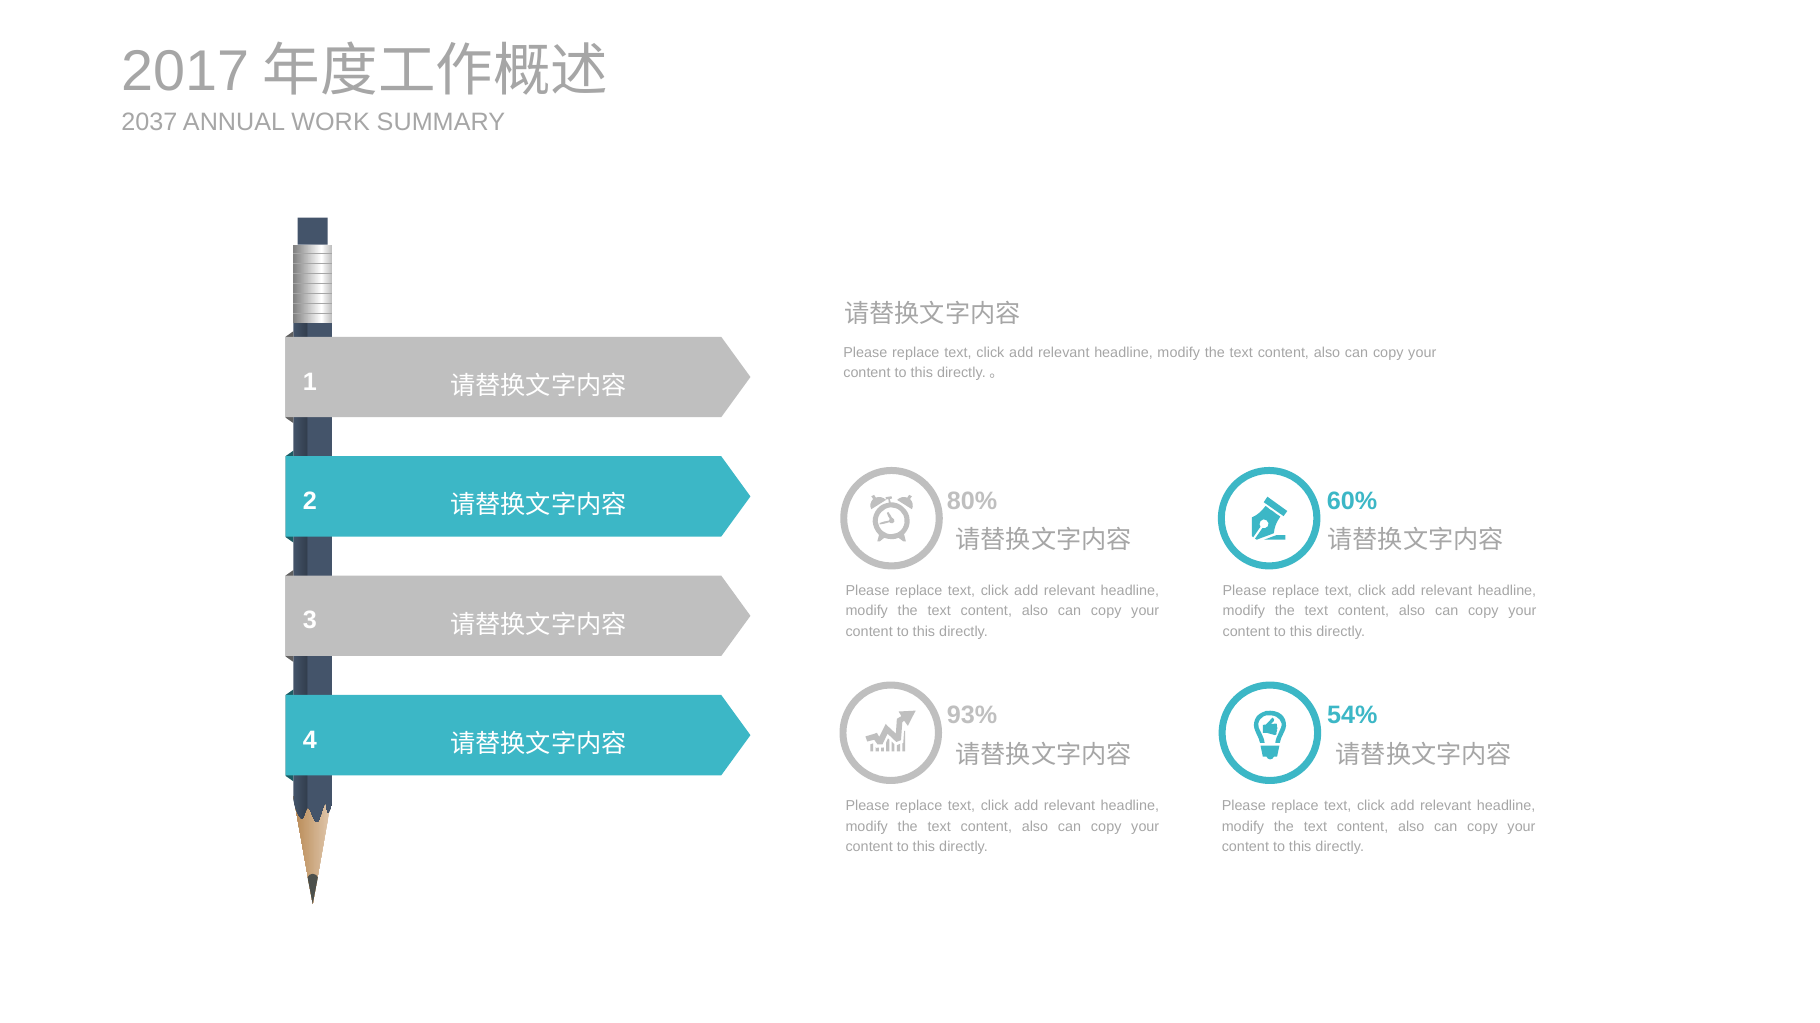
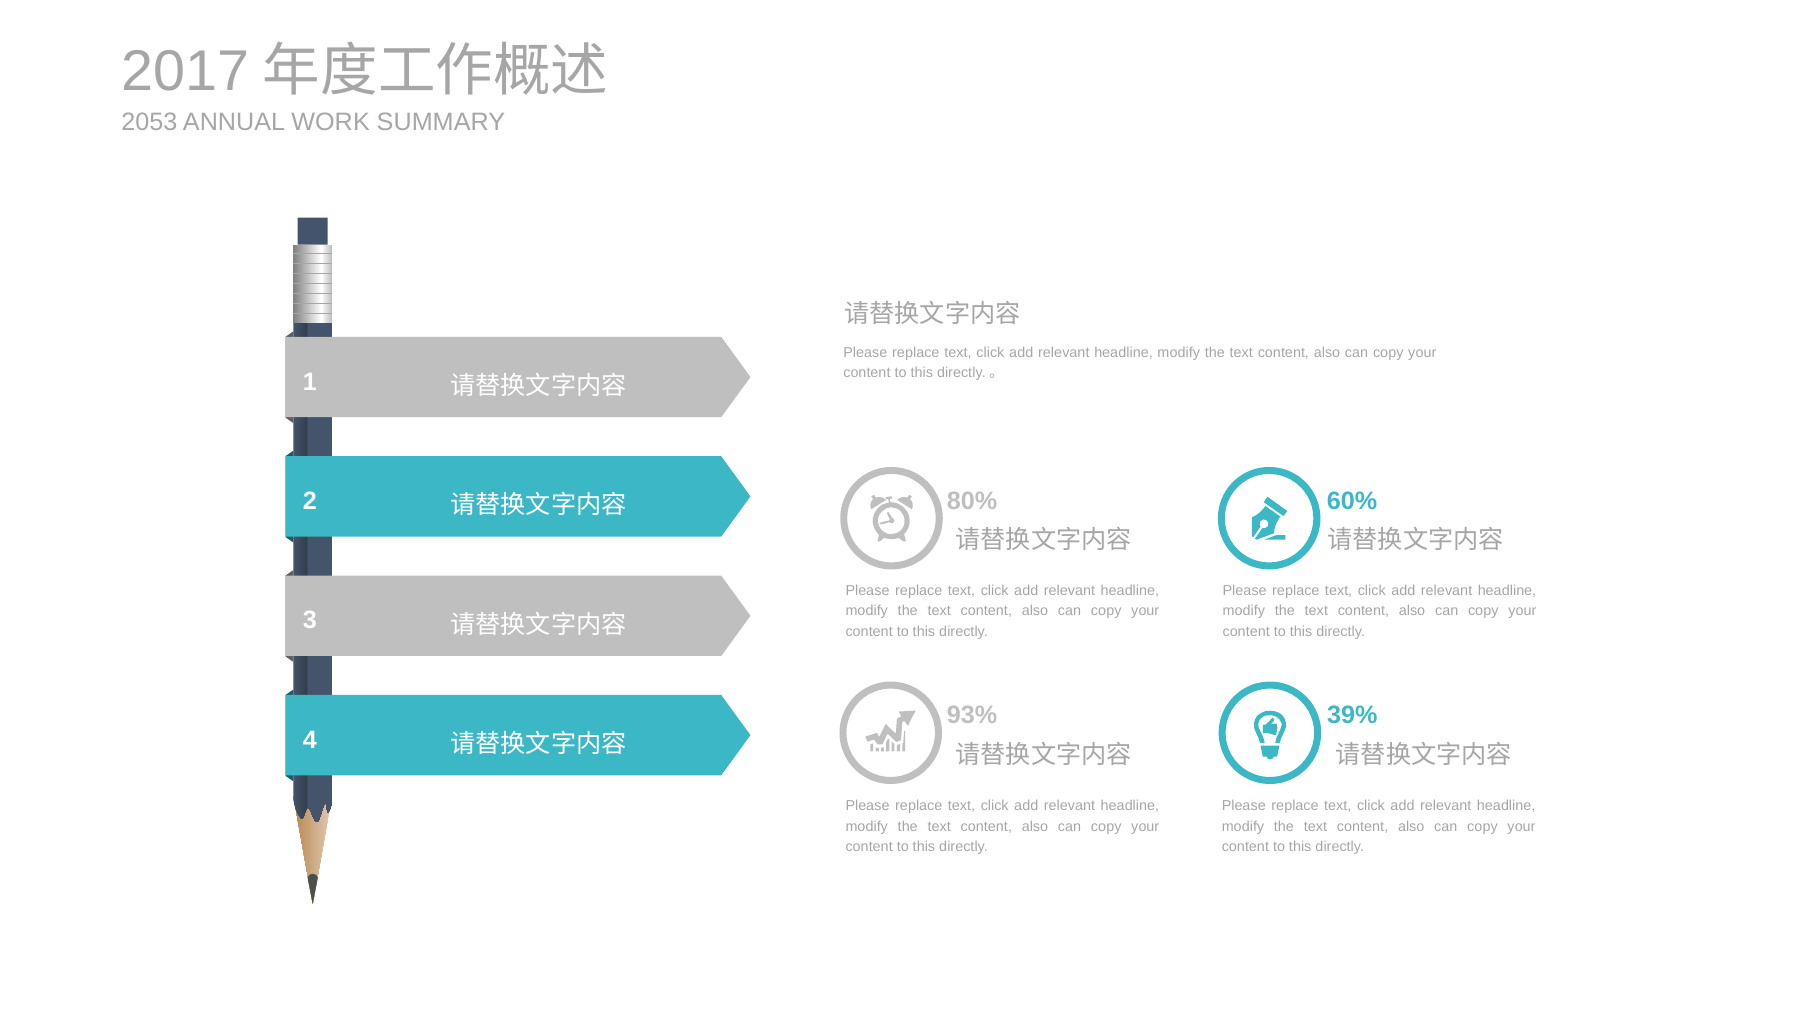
2037: 2037 -> 2053
54%: 54% -> 39%
